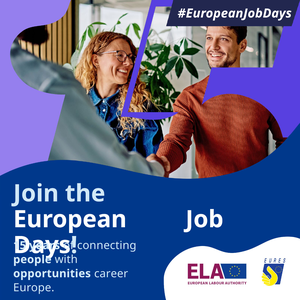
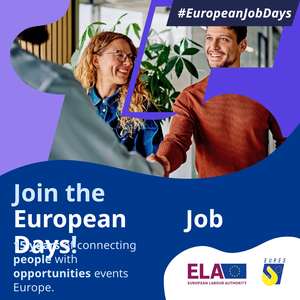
career: career -> events
